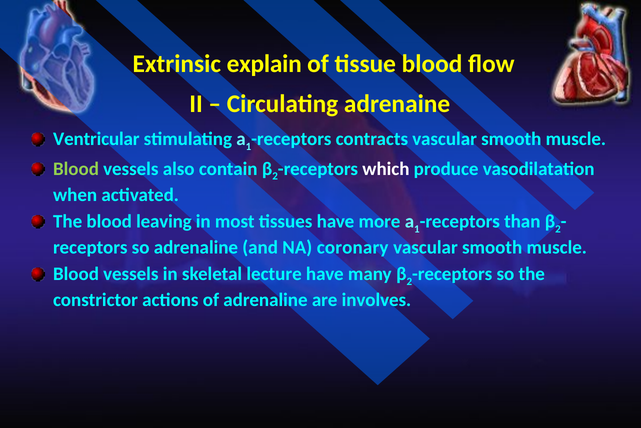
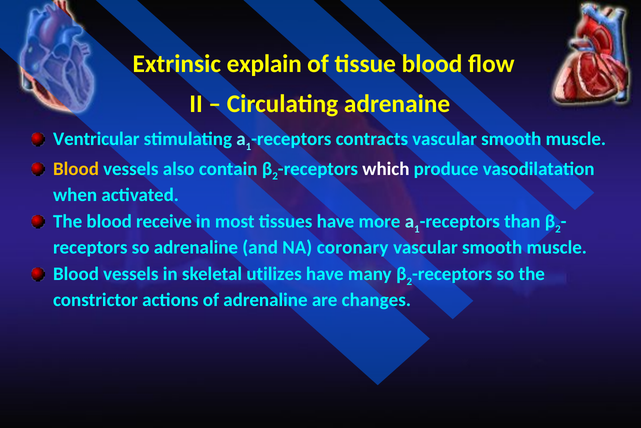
Blood at (76, 169) colour: light green -> yellow
leaving: leaving -> receive
lecture: lecture -> utilizes
involves: involves -> changes
